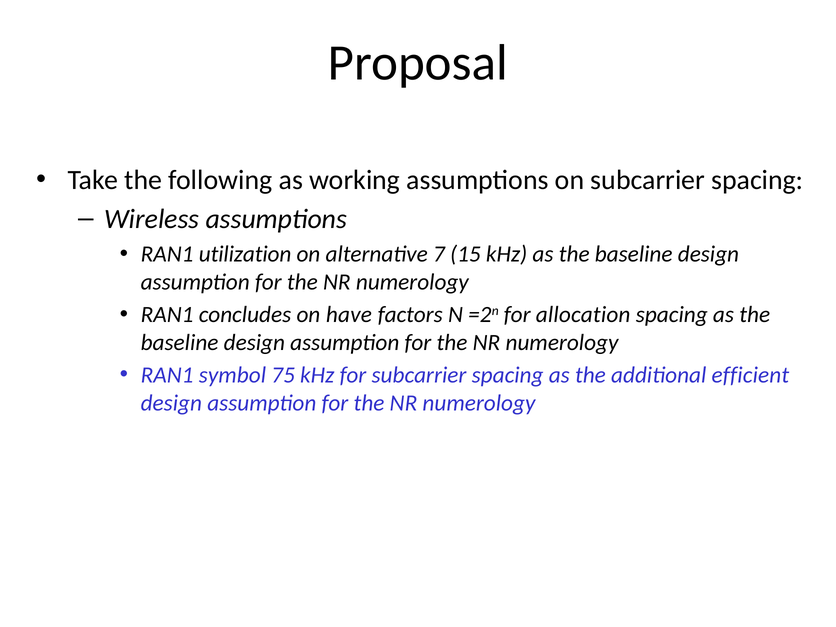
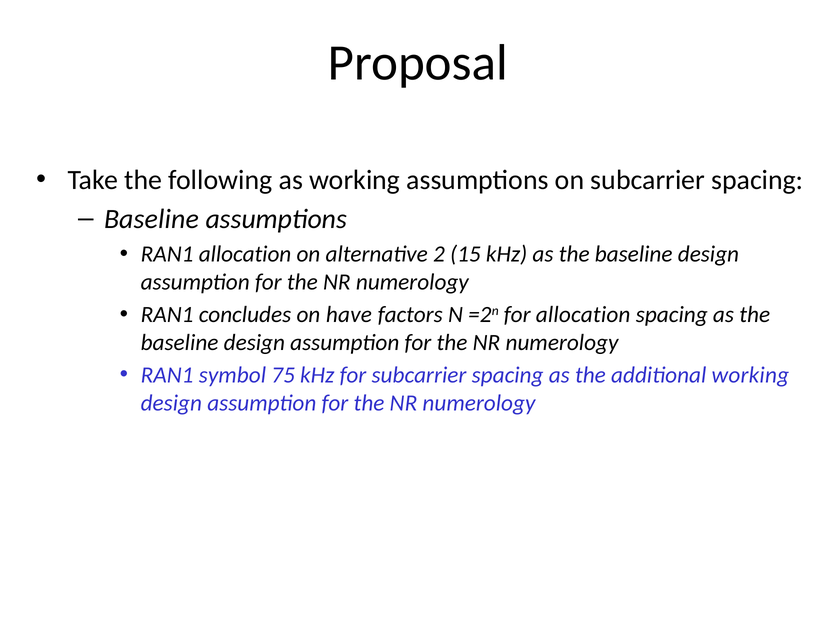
Wireless at (152, 219): Wireless -> Baseline
RAN1 utilization: utilization -> allocation
7: 7 -> 2
additional efficient: efficient -> working
